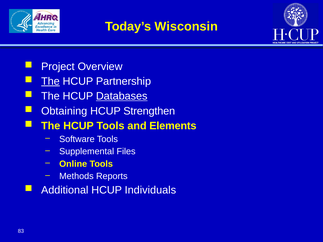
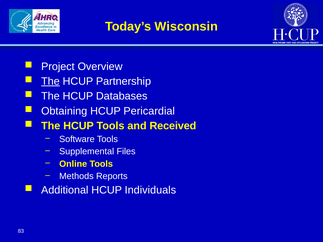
Databases underline: present -> none
Strengthen: Strengthen -> Pericardial
Elements: Elements -> Received
